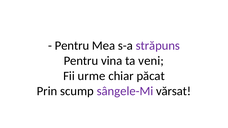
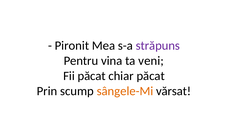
Pentru at (72, 46): Pentru -> Pironit
Fii urme: urme -> păcat
sângele-Mi colour: purple -> orange
